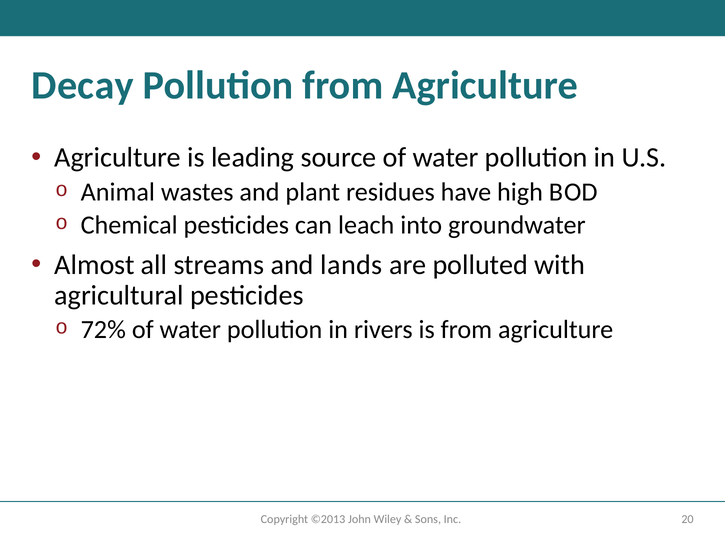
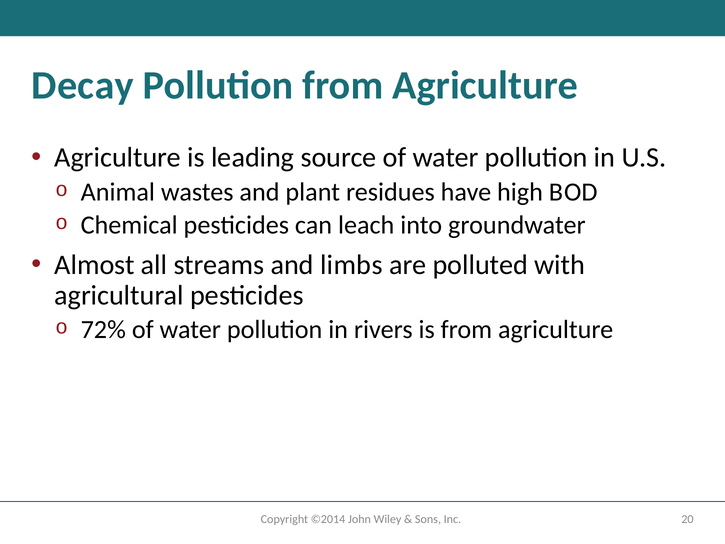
lands: lands -> limbs
©2013: ©2013 -> ©2014
